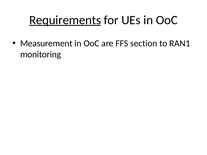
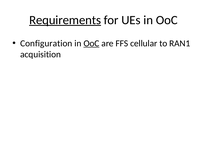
Measurement: Measurement -> Configuration
OoC at (91, 43) underline: none -> present
section: section -> cellular
monitoring: monitoring -> acquisition
